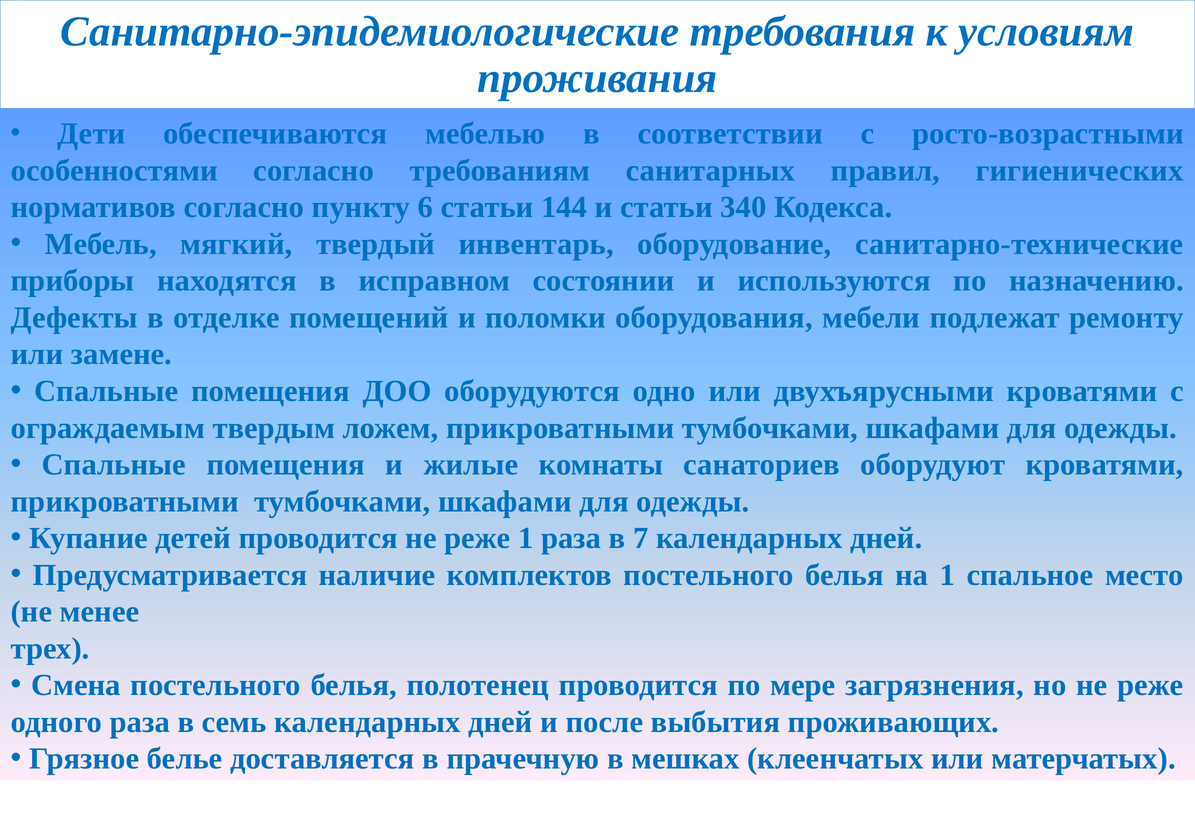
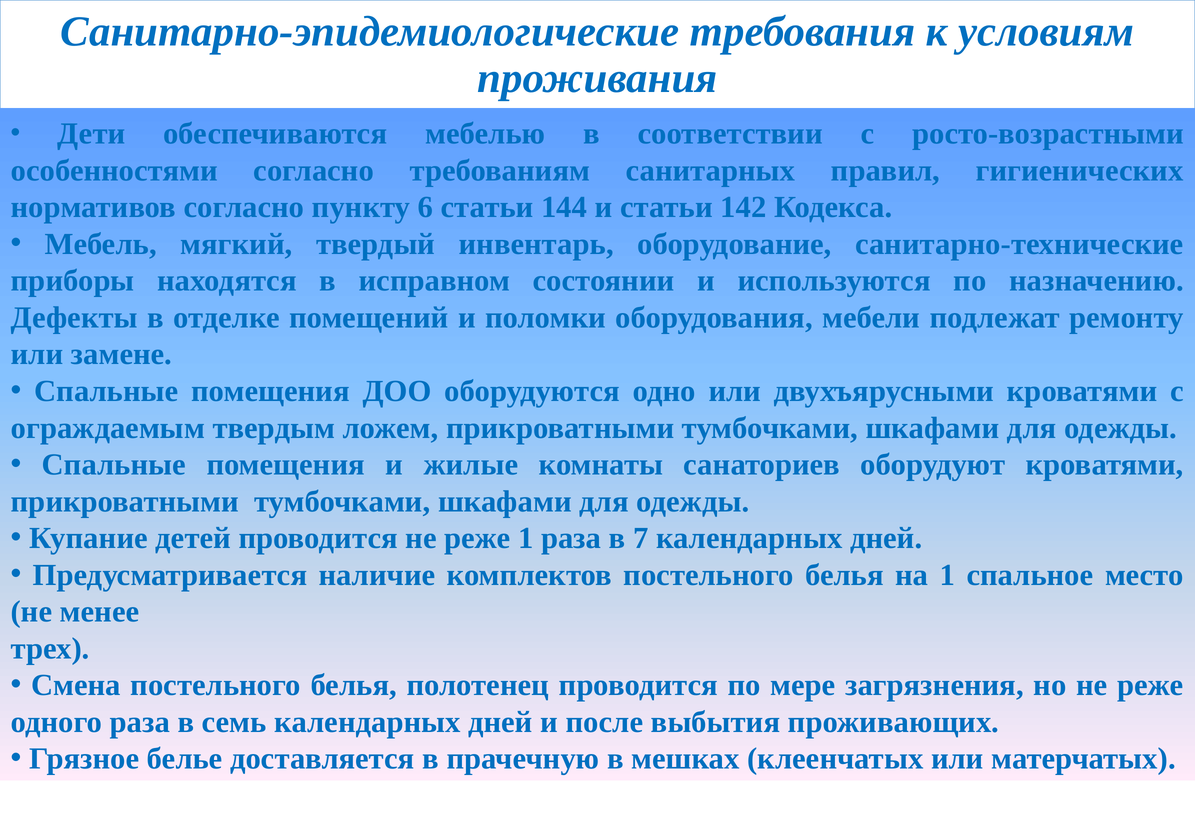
340: 340 -> 142
